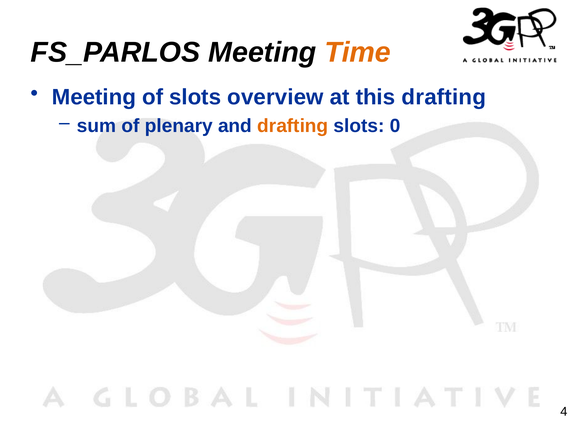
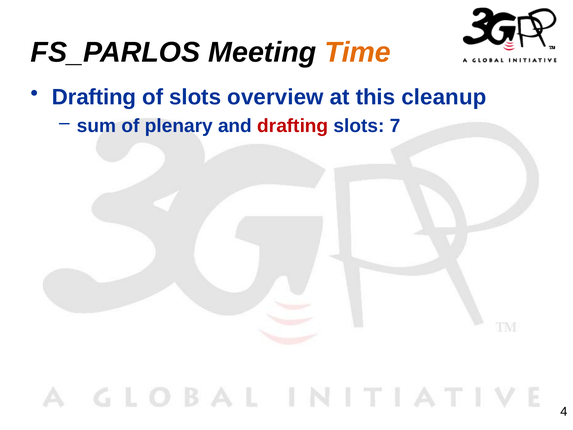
Meeting at (94, 97): Meeting -> Drafting
this drafting: drafting -> cleanup
drafting at (293, 126) colour: orange -> red
0: 0 -> 7
